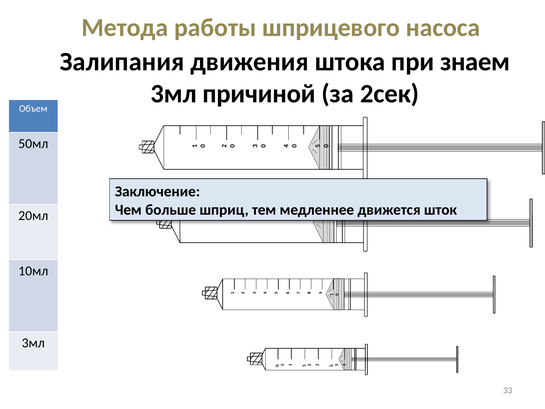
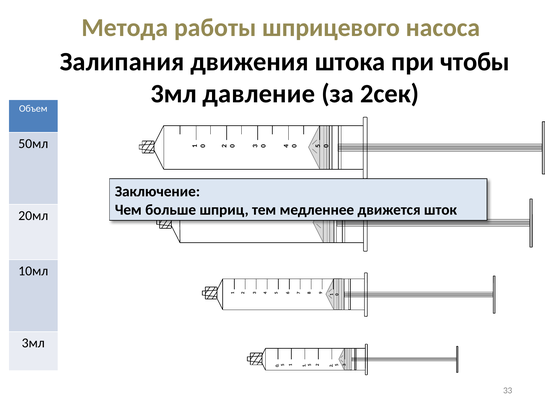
знаем: знаем -> чтобы
причиной: причиной -> давление
